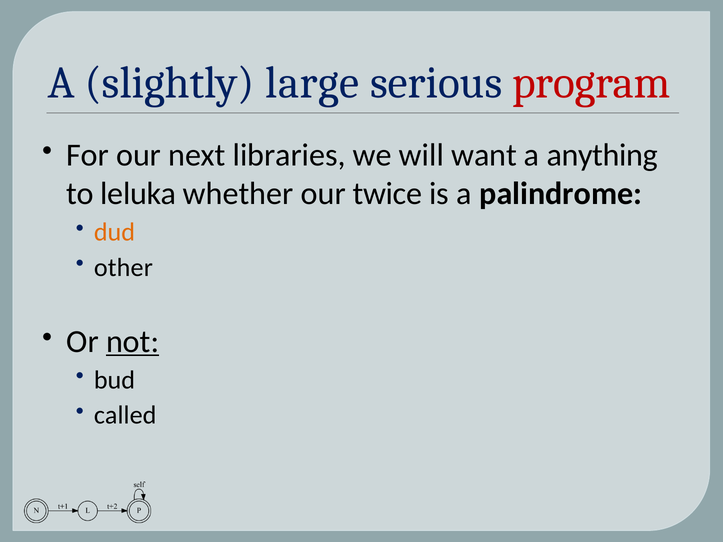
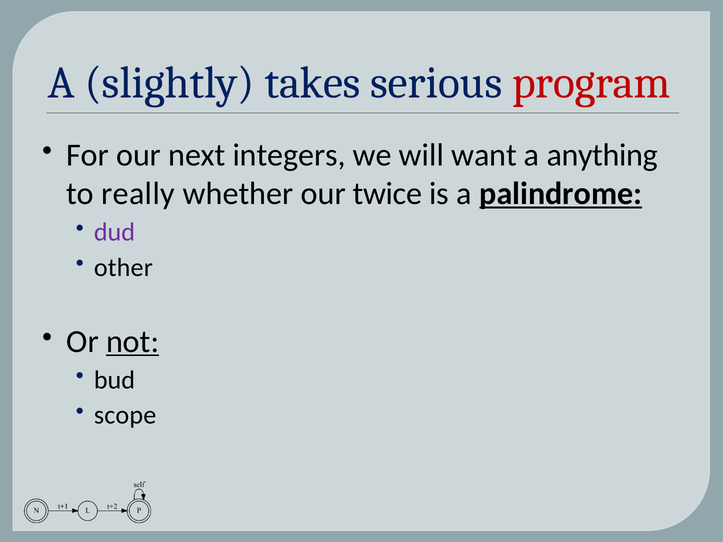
large: large -> takes
libraries: libraries -> integers
leluka: leluka -> really
palindrome underline: none -> present
dud colour: orange -> purple
called: called -> scope
